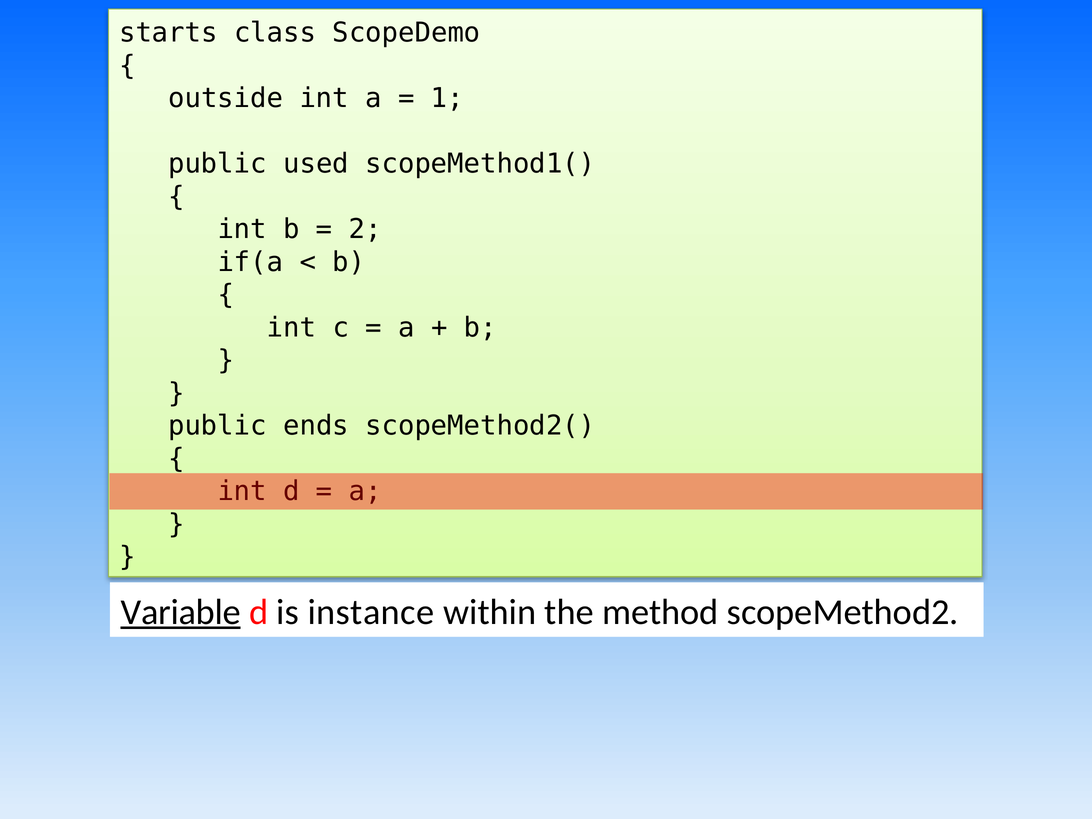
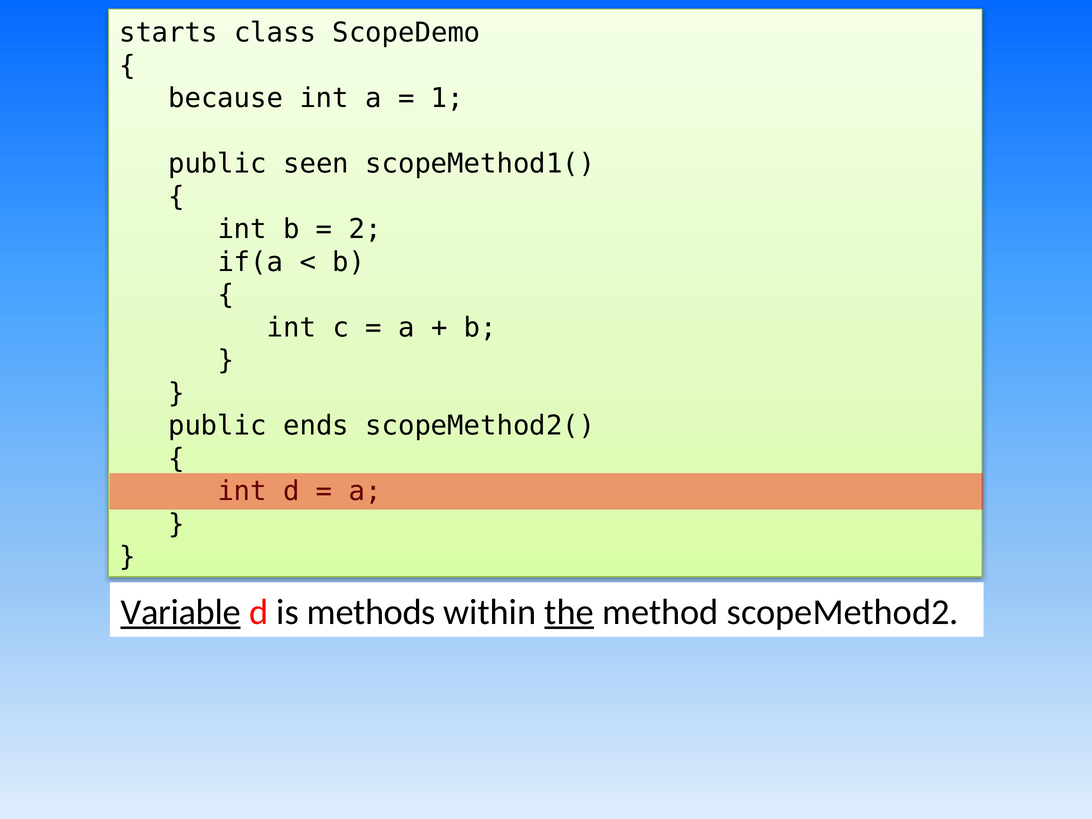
outside: outside -> because
used: used -> seen
instance: instance -> methods
the underline: none -> present
